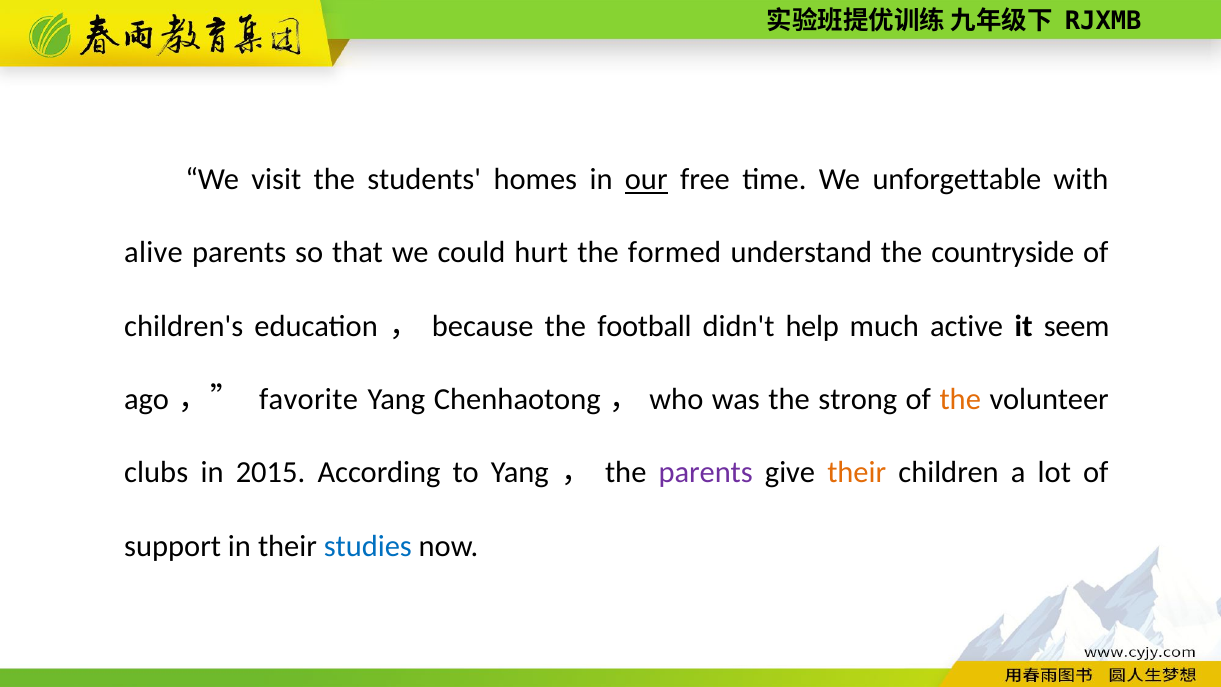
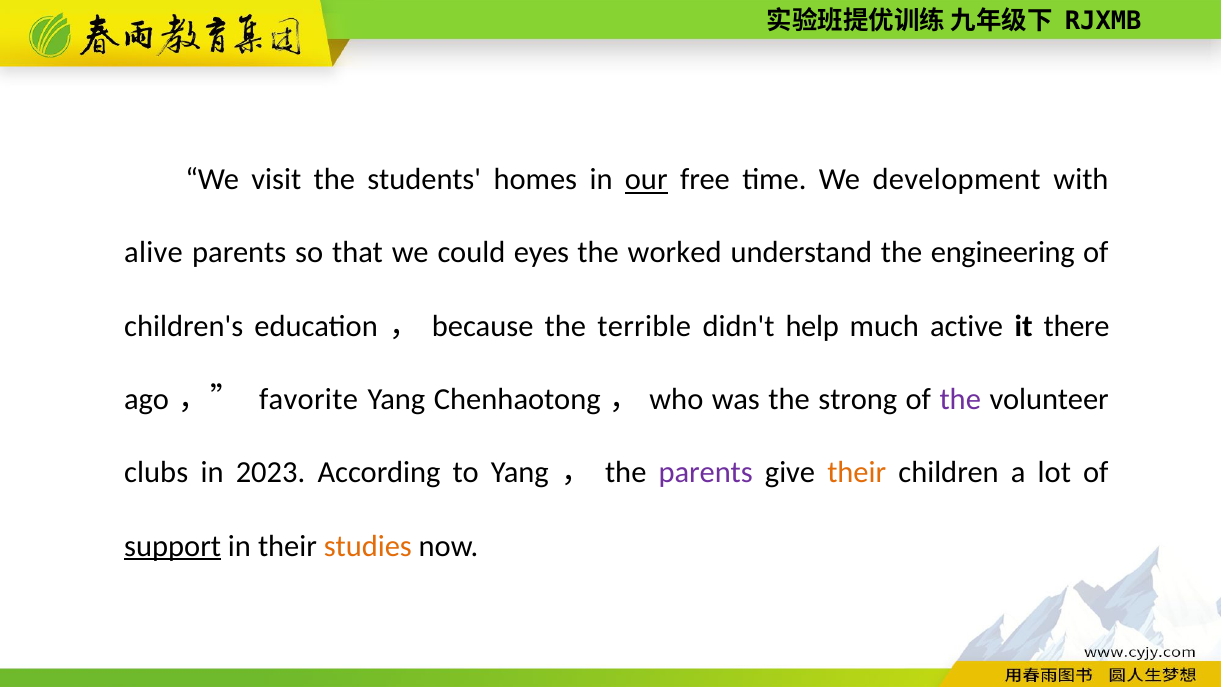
unforgettable: unforgettable -> development
hurt: hurt -> eyes
formed: formed -> worked
countryside: countryside -> engineering
football: football -> terrible
seem: seem -> there
the at (960, 399) colour: orange -> purple
2015: 2015 -> 2023
support underline: none -> present
studies colour: blue -> orange
